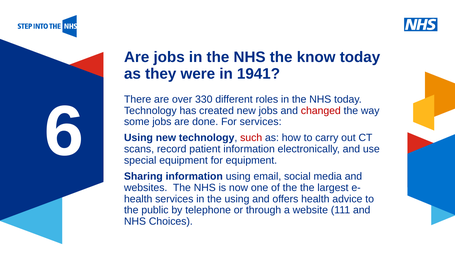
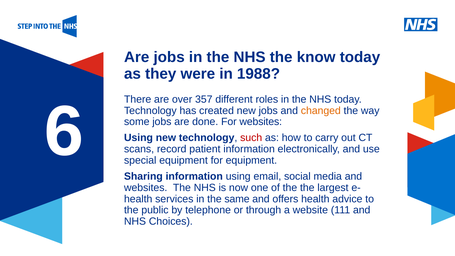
1941: 1941 -> 1988
330: 330 -> 357
changed colour: red -> orange
For services: services -> websites
the using: using -> same
